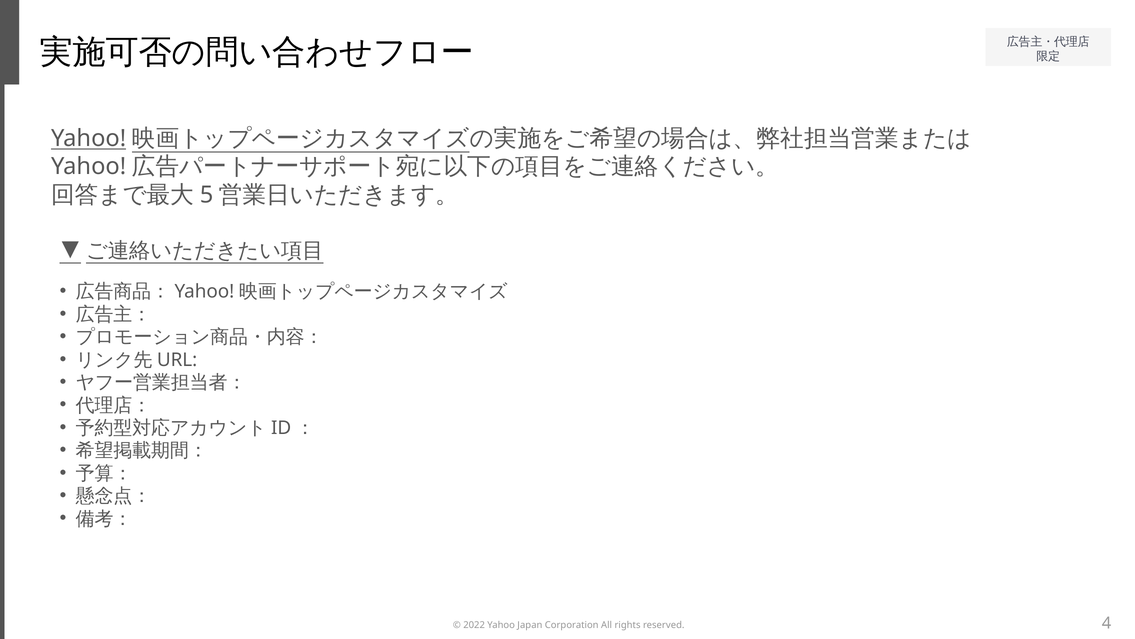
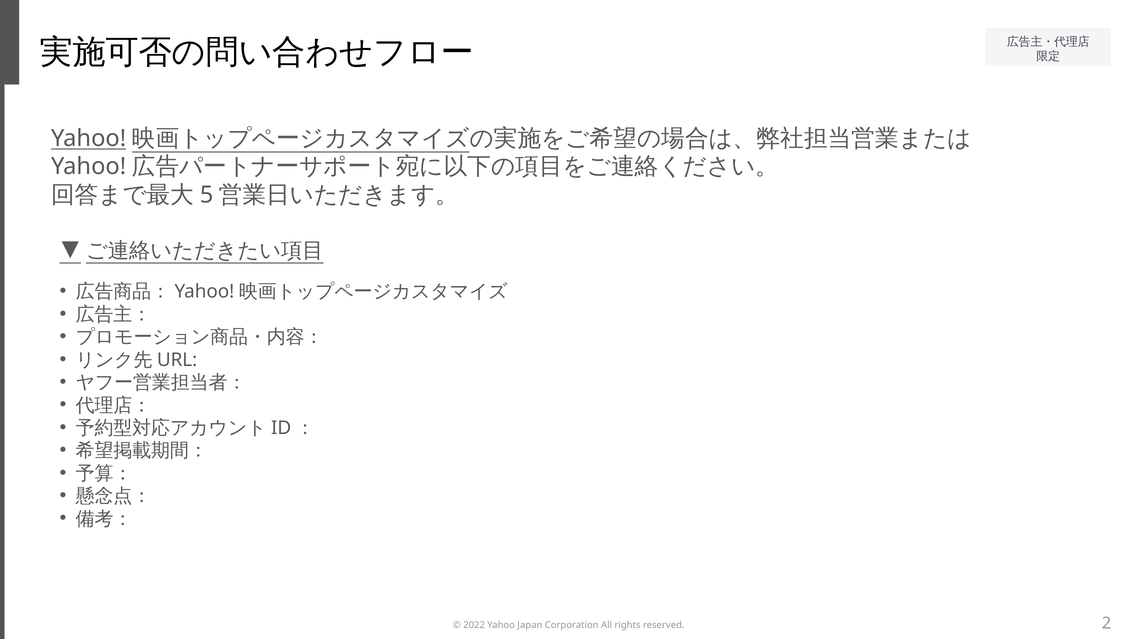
4: 4 -> 2
